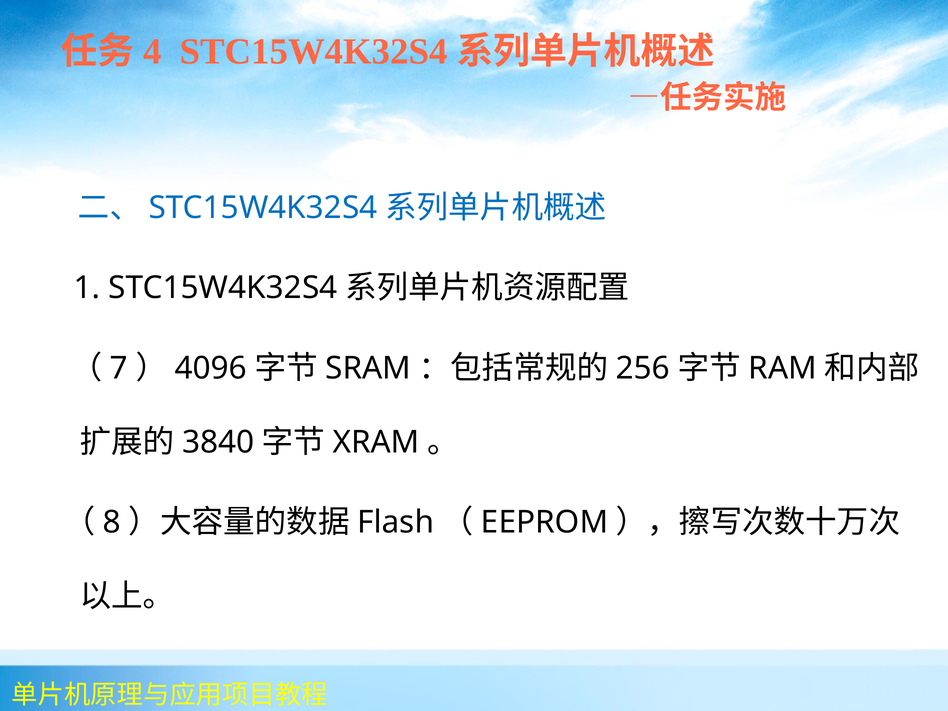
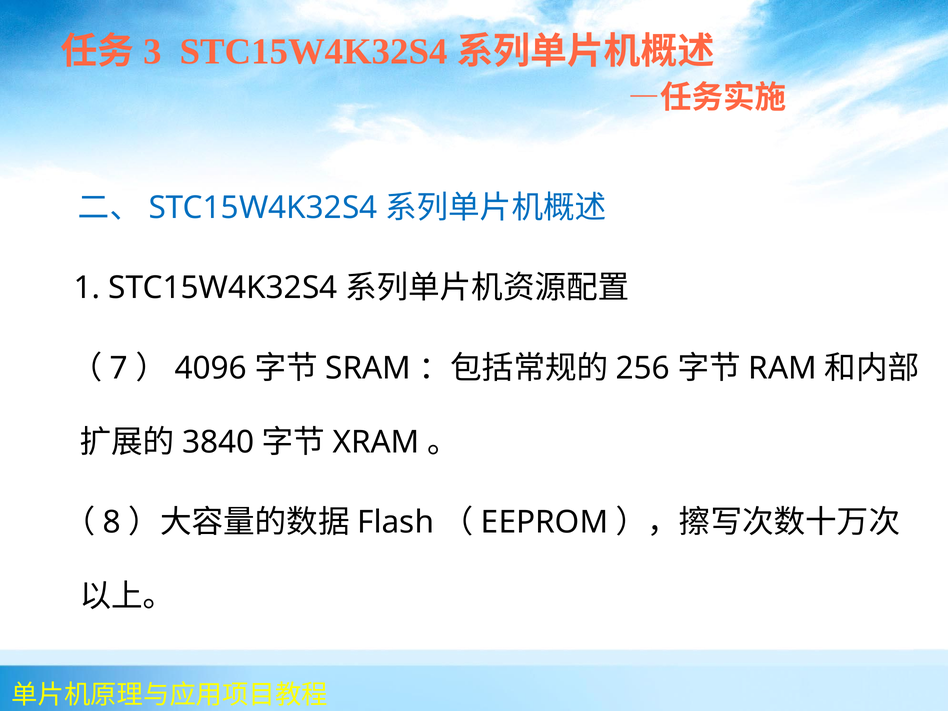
4: 4 -> 3
